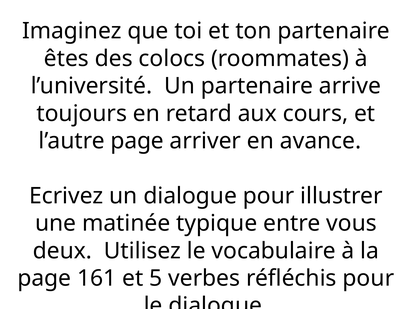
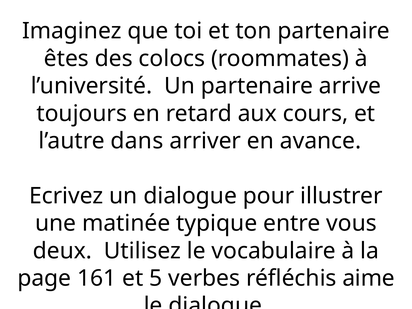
l’autre page: page -> dans
réfléchis pour: pour -> aime
